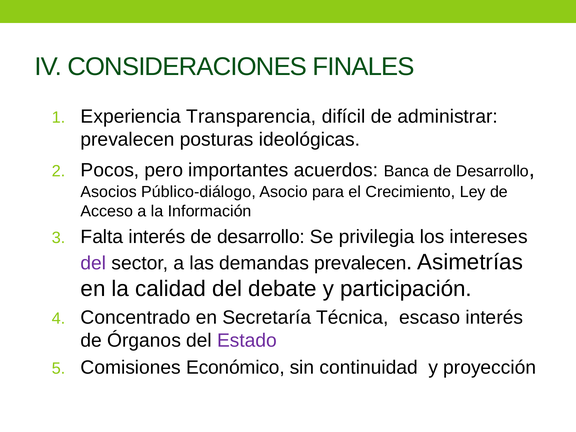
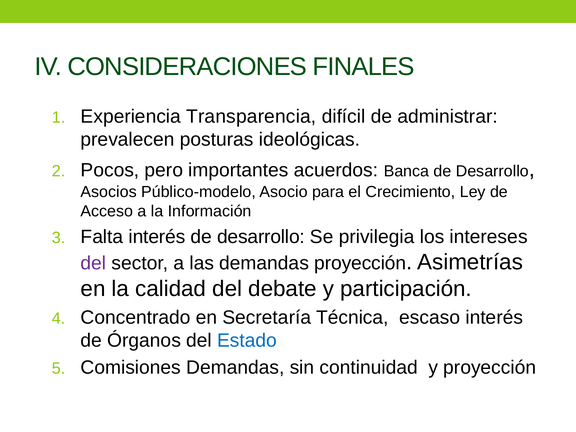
Público-diálogo: Público-diálogo -> Público-modelo
demandas prevalecen: prevalecen -> proyección
Estado colour: purple -> blue
Comisiones Económico: Económico -> Demandas
